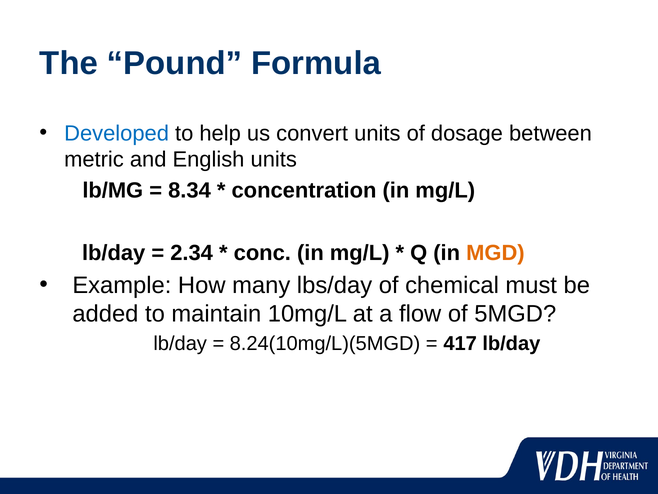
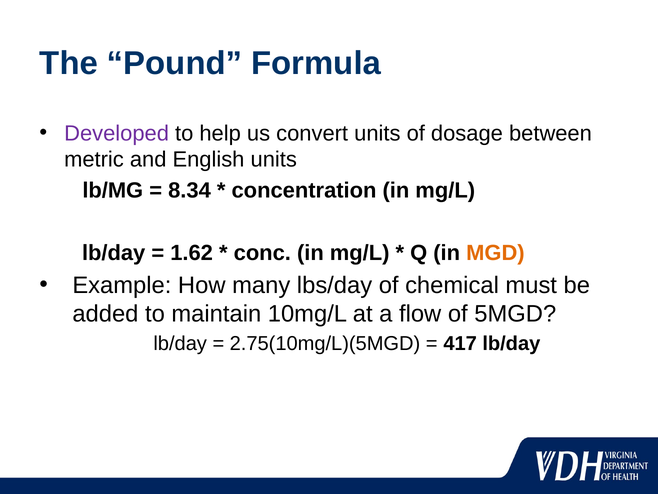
Developed colour: blue -> purple
2.34: 2.34 -> 1.62
8.24(10mg/L)(5MGD: 8.24(10mg/L)(5MGD -> 2.75(10mg/L)(5MGD
